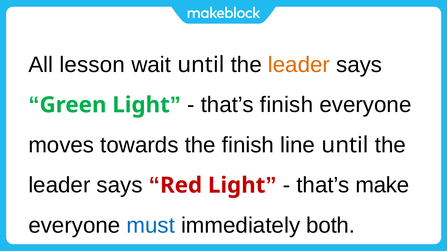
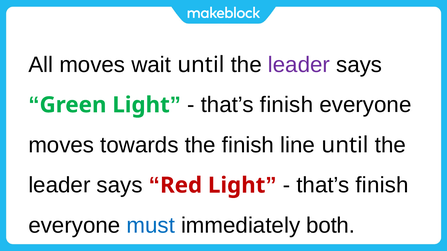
All lesson: lesson -> moves
leader at (299, 65) colour: orange -> purple
make at (382, 186): make -> finish
